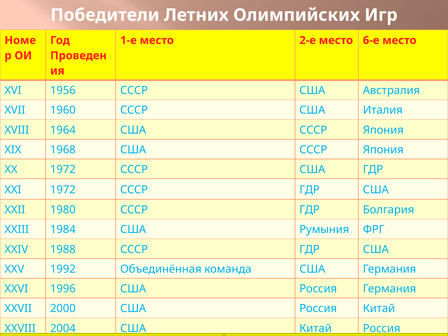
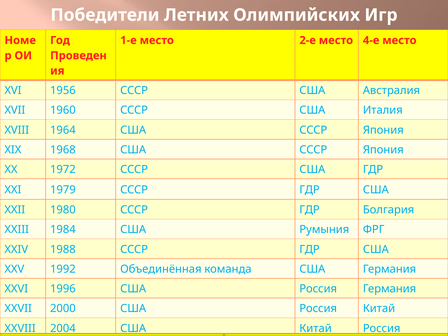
6-е: 6-е -> 4-е
XXI 1972: 1972 -> 1979
